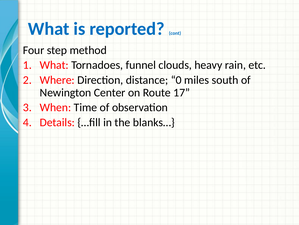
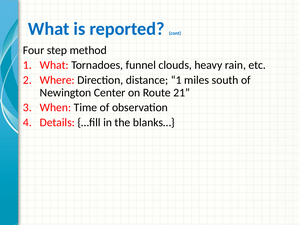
distance 0: 0 -> 1
17: 17 -> 21
